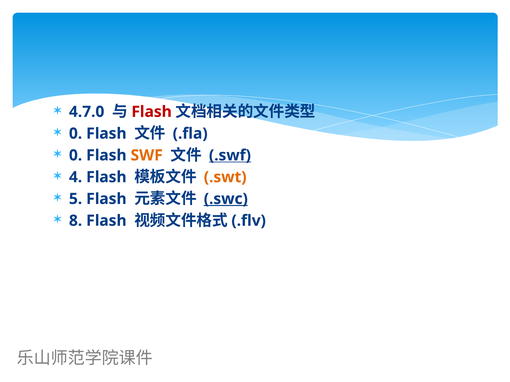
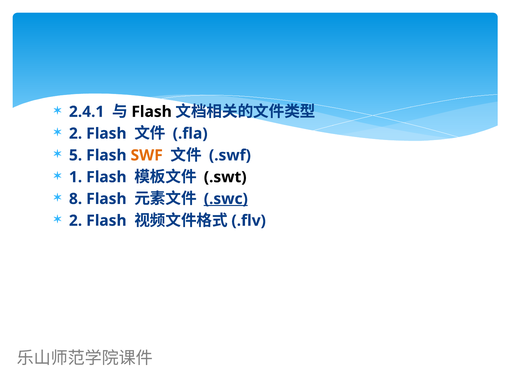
4.7.0: 4.7.0 -> 2.4.1
Flash at (152, 112) colour: red -> black
0 at (76, 134): 0 -> 2
0 at (76, 156): 0 -> 5
.swf underline: present -> none
4: 4 -> 1
.swt colour: orange -> black
5: 5 -> 8
8 at (76, 221): 8 -> 2
